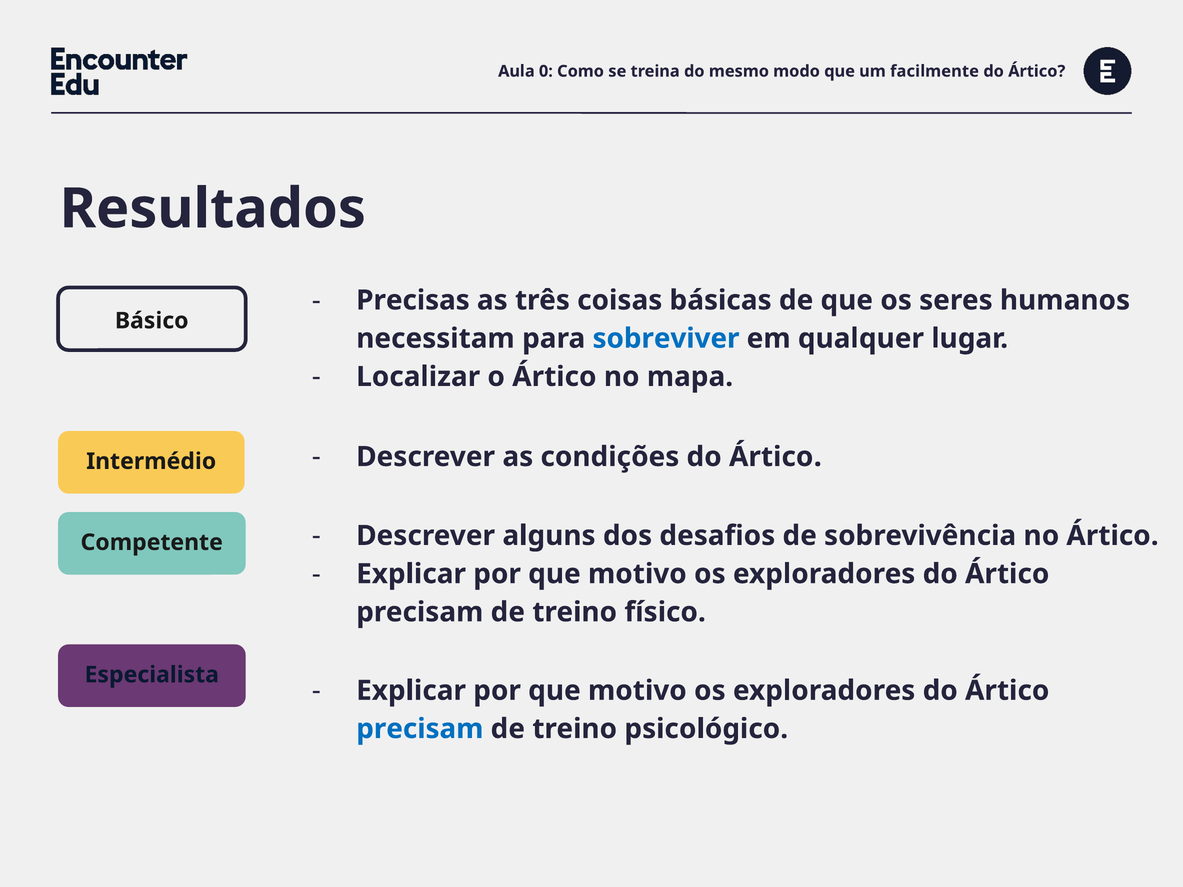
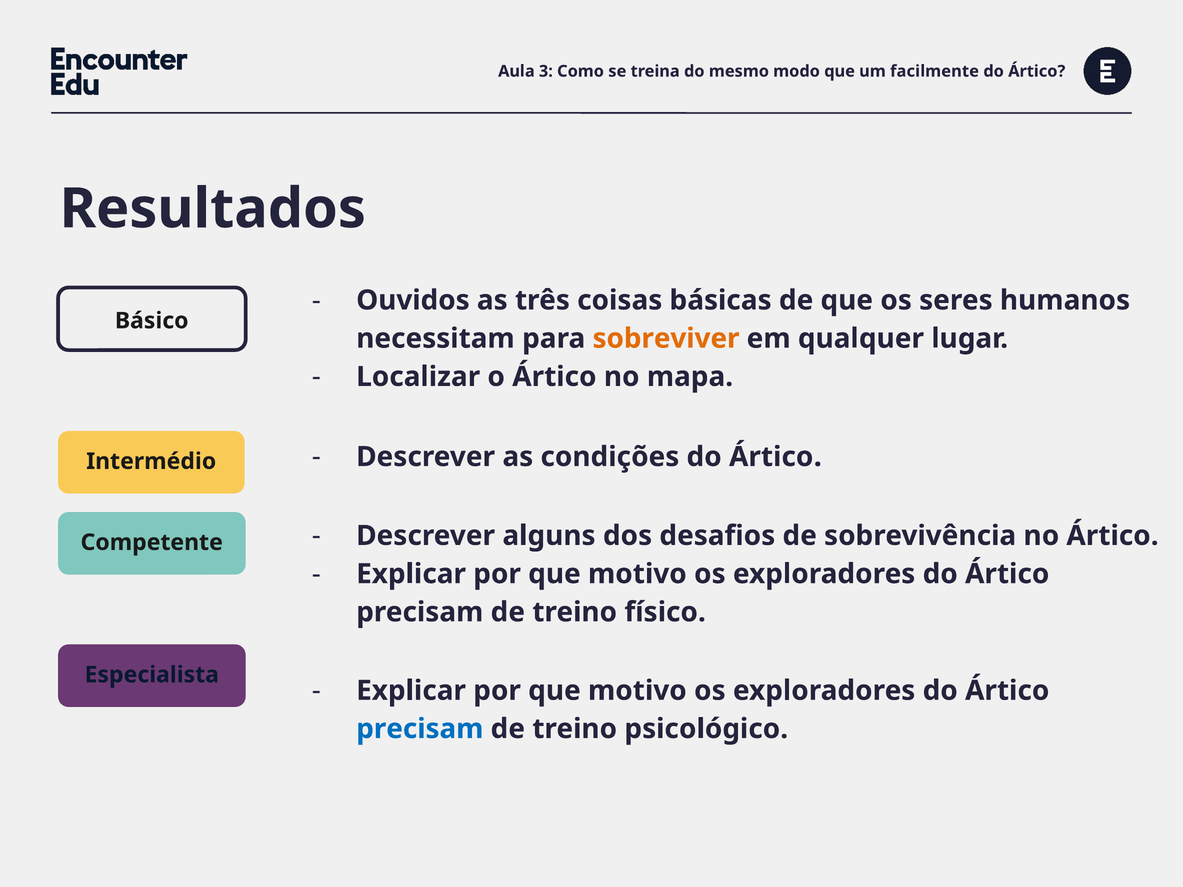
0: 0 -> 3
Precisas: Precisas -> Ouvidos
sobreviver colour: blue -> orange
